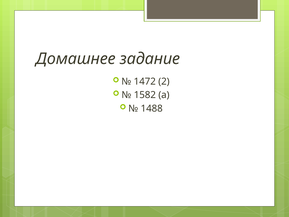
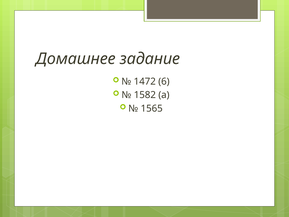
2: 2 -> 6
1488: 1488 -> 1565
